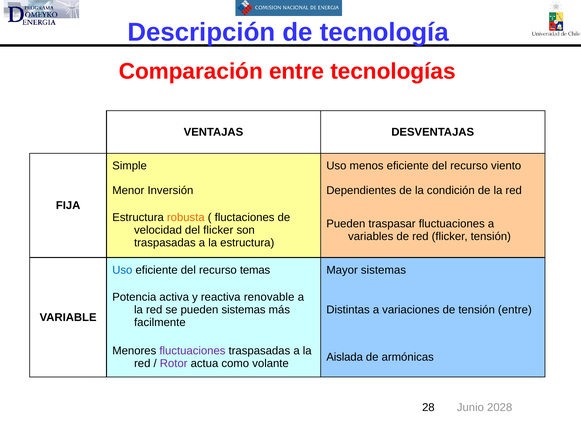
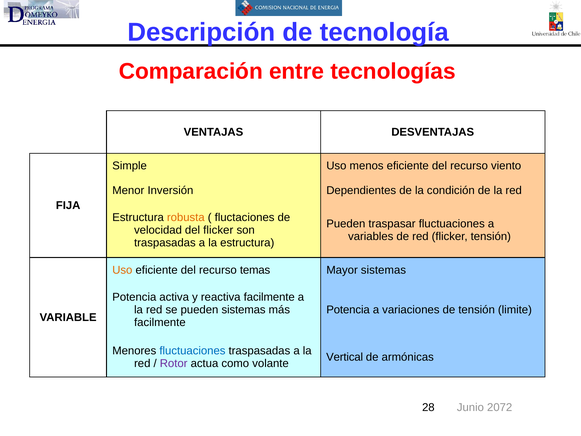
Uso at (122, 270) colour: blue -> orange
reactiva renovable: renovable -> facilmente
Distintas at (348, 310): Distintas -> Potencia
tensión entre: entre -> limite
fluctuaciones at (192, 351) colour: purple -> blue
Aislada: Aislada -> Vertical
2028: 2028 -> 2072
